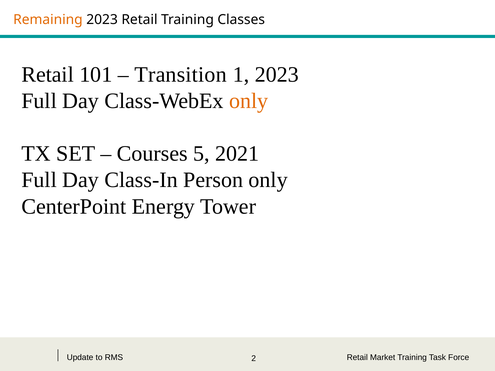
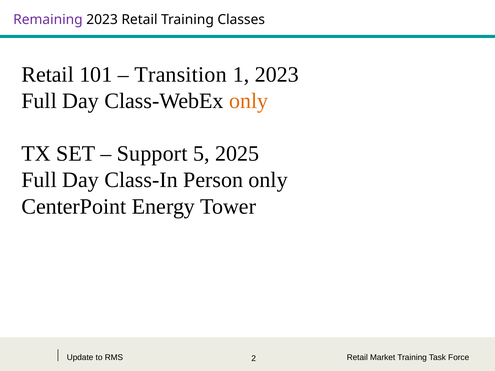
Remaining colour: orange -> purple
Courses: Courses -> Support
2021: 2021 -> 2025
